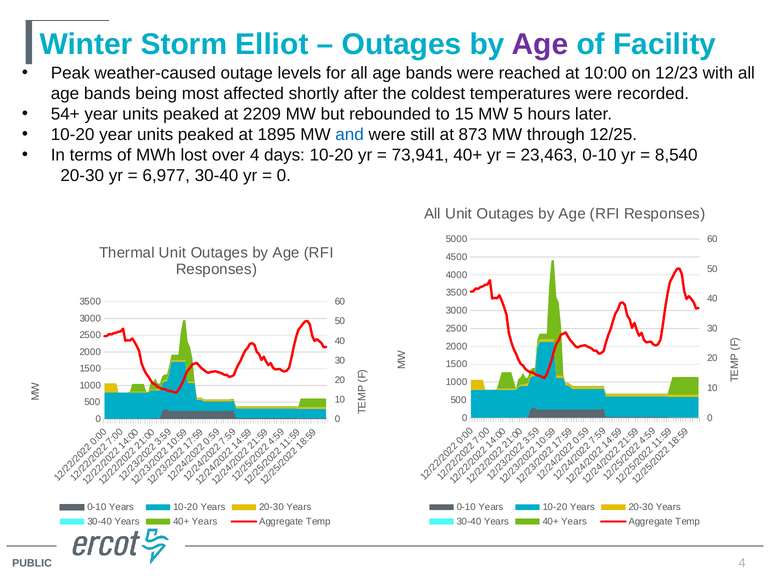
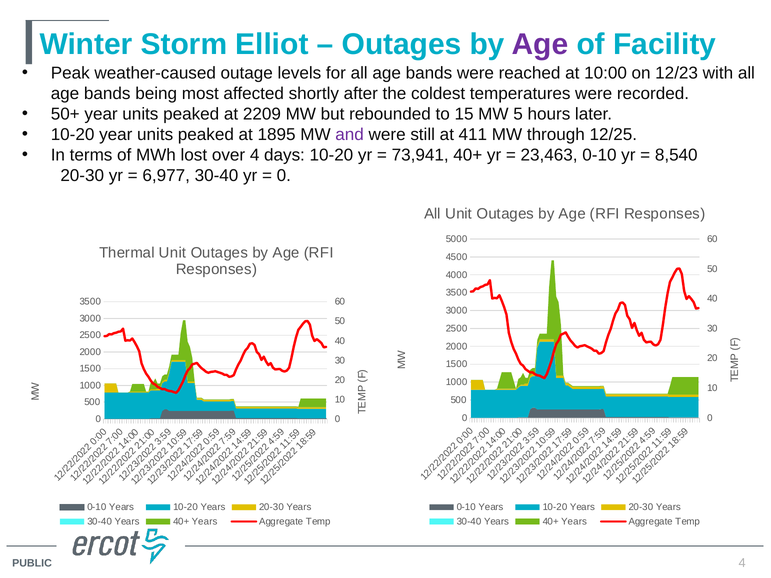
54+: 54+ -> 50+
and colour: blue -> purple
873: 873 -> 411
